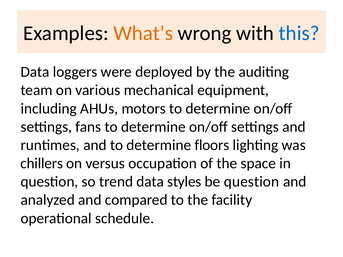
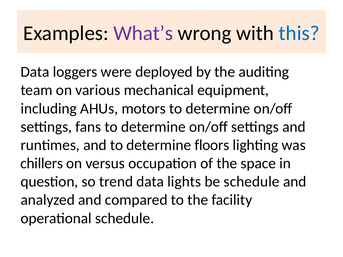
What’s colour: orange -> purple
styles: styles -> lights
be question: question -> schedule
